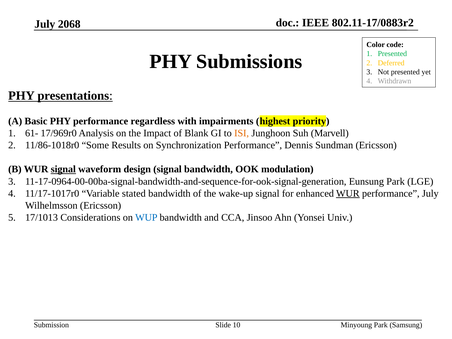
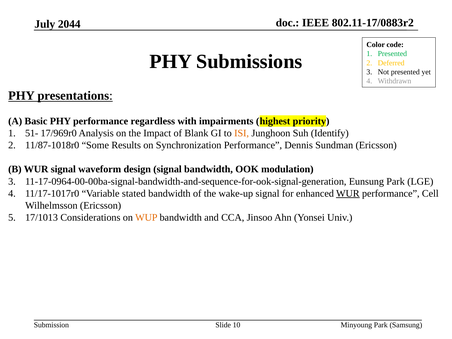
2068: 2068 -> 2044
61-: 61- -> 51-
Marvell: Marvell -> Identify
11/86-1018r0: 11/86-1018r0 -> 11/87-1018r0
signal at (63, 169) underline: present -> none
performance July: July -> Cell
WUP colour: blue -> orange
